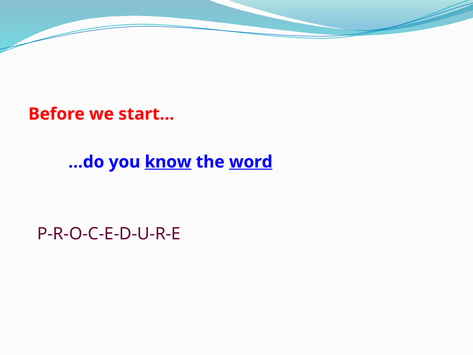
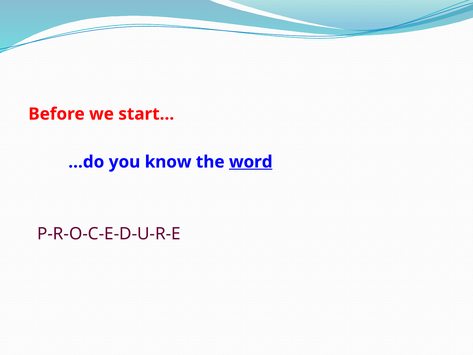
know underline: present -> none
